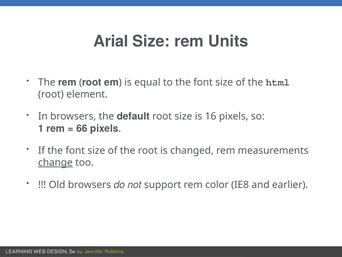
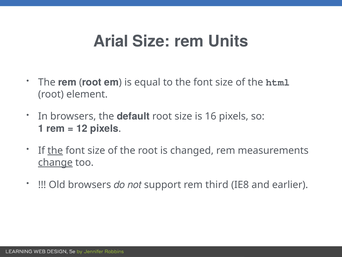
66: 66 -> 12
the at (55, 150) underline: none -> present
color: color -> third
